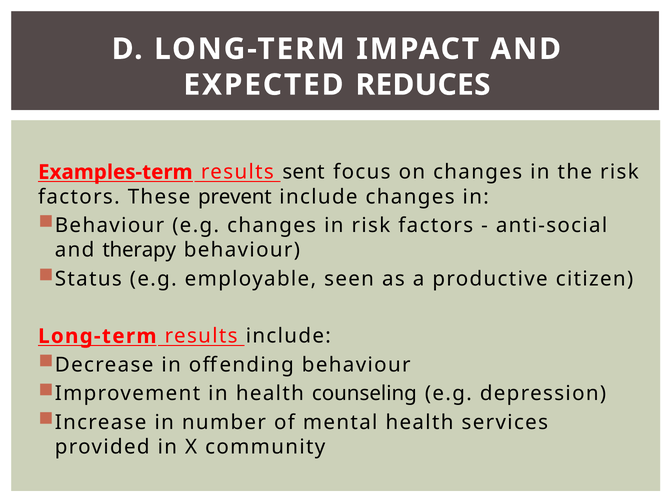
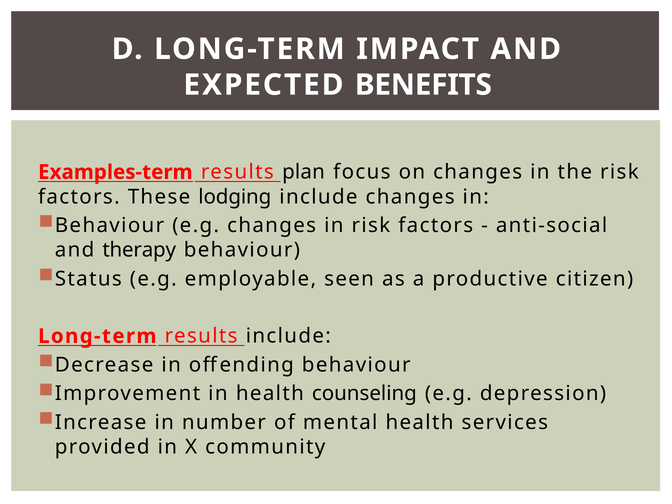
REDUCES: REDUCES -> BENEFITS
sent: sent -> plan
prevent: prevent -> lodging
